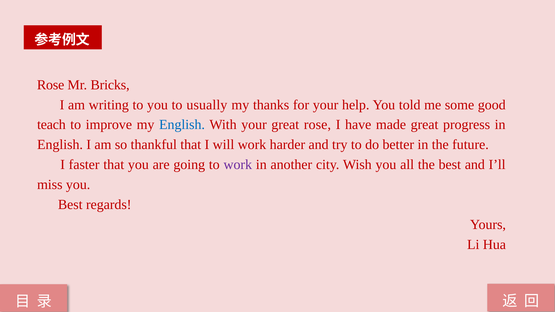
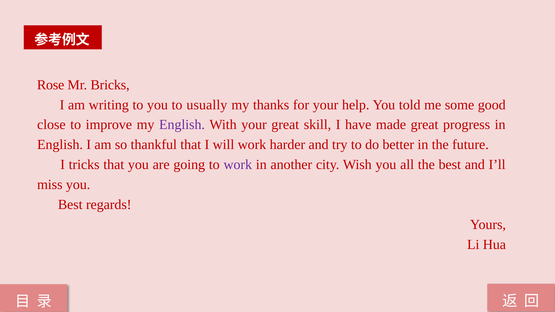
teach: teach -> close
English at (182, 125) colour: blue -> purple
great rose: rose -> skill
faster: faster -> tricks
